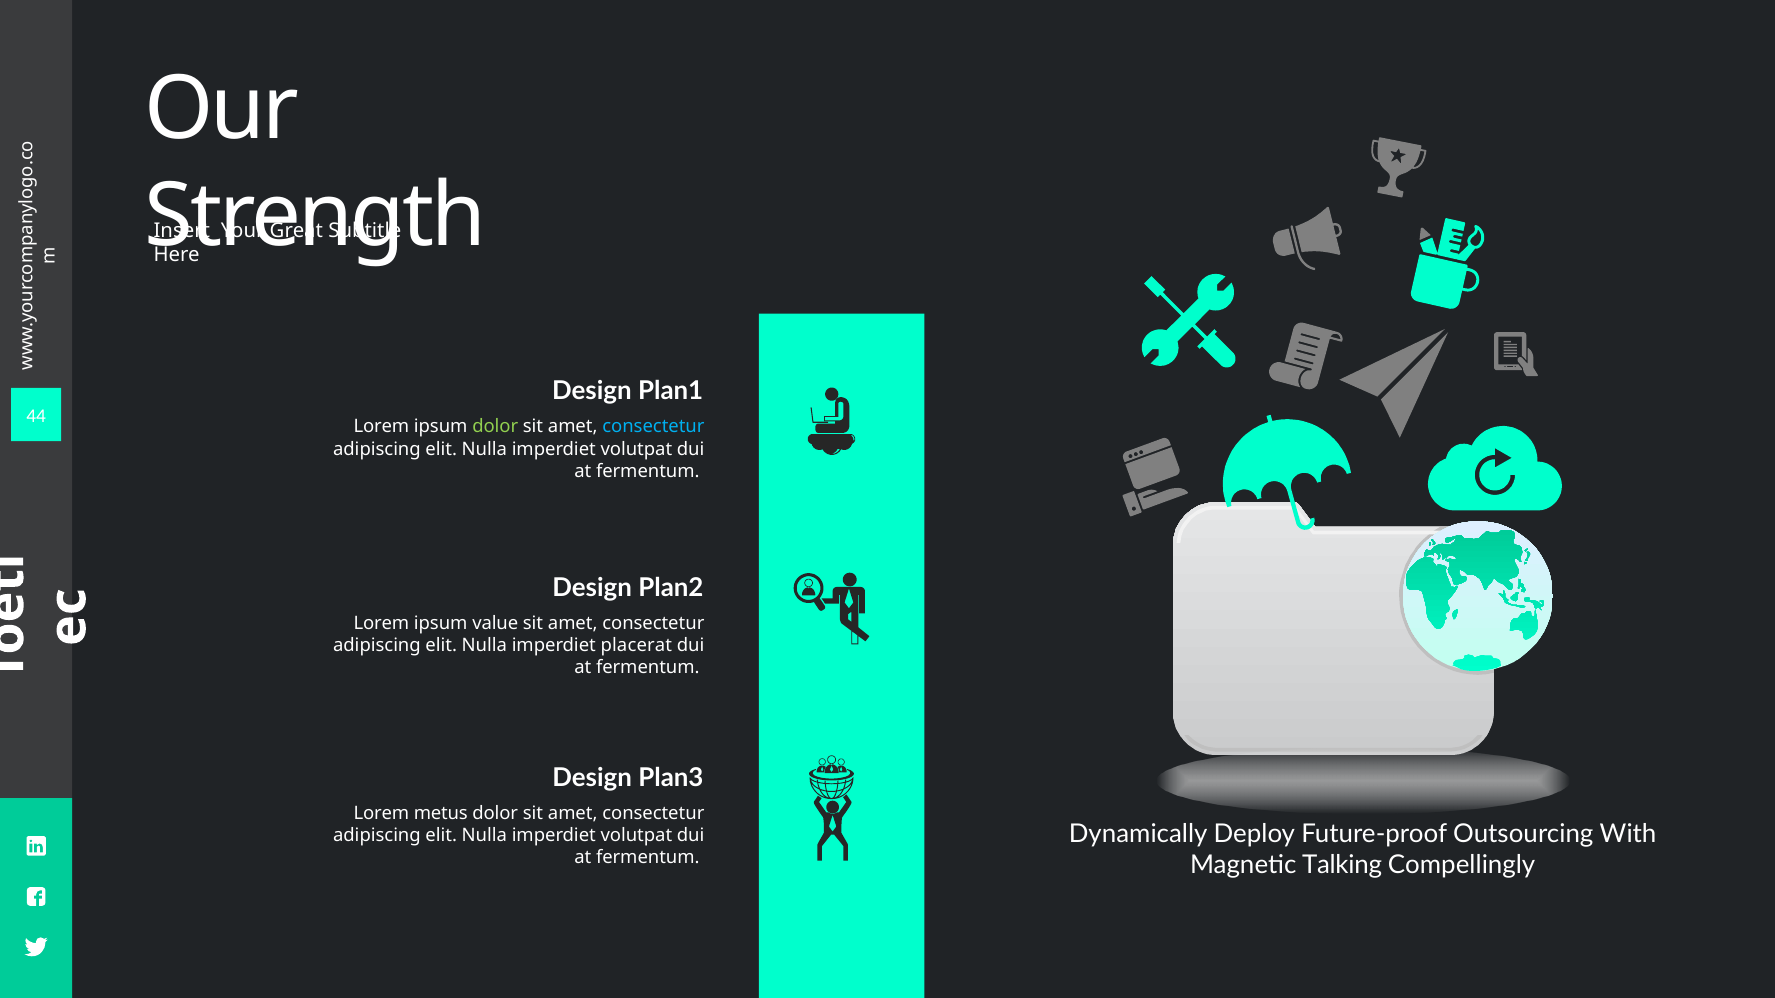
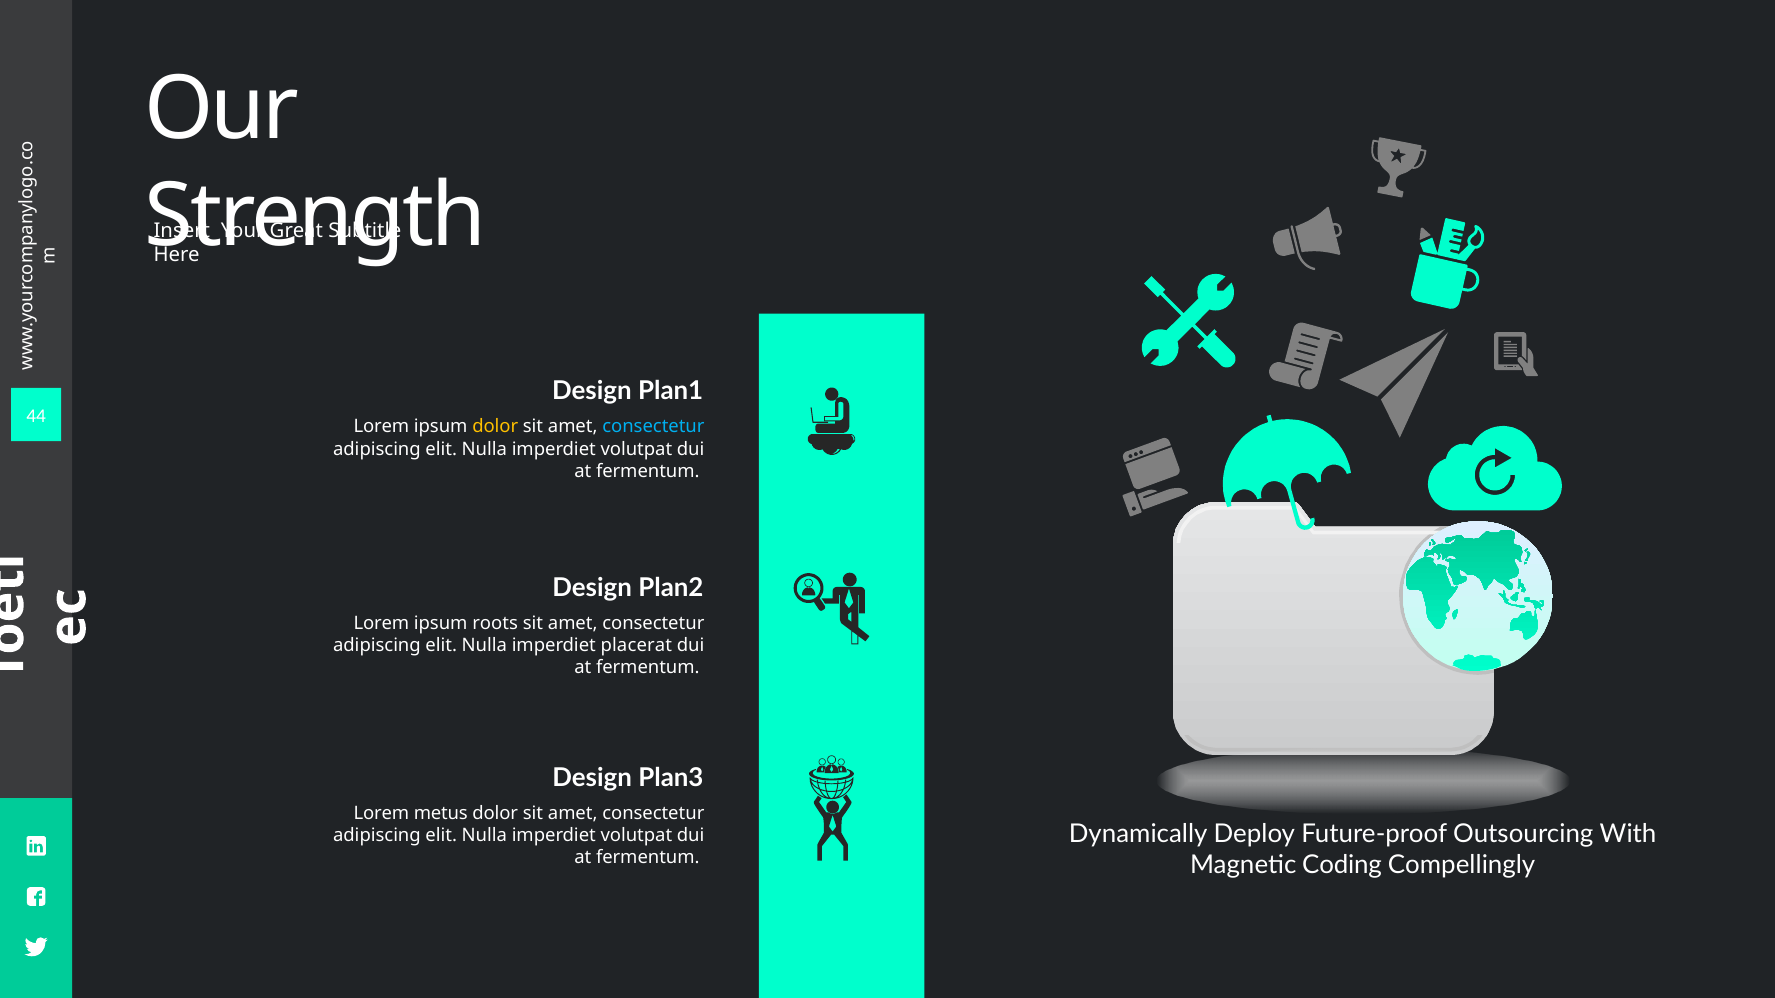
dolor at (495, 427) colour: light green -> yellow
value: value -> roots
Talking: Talking -> Coding
